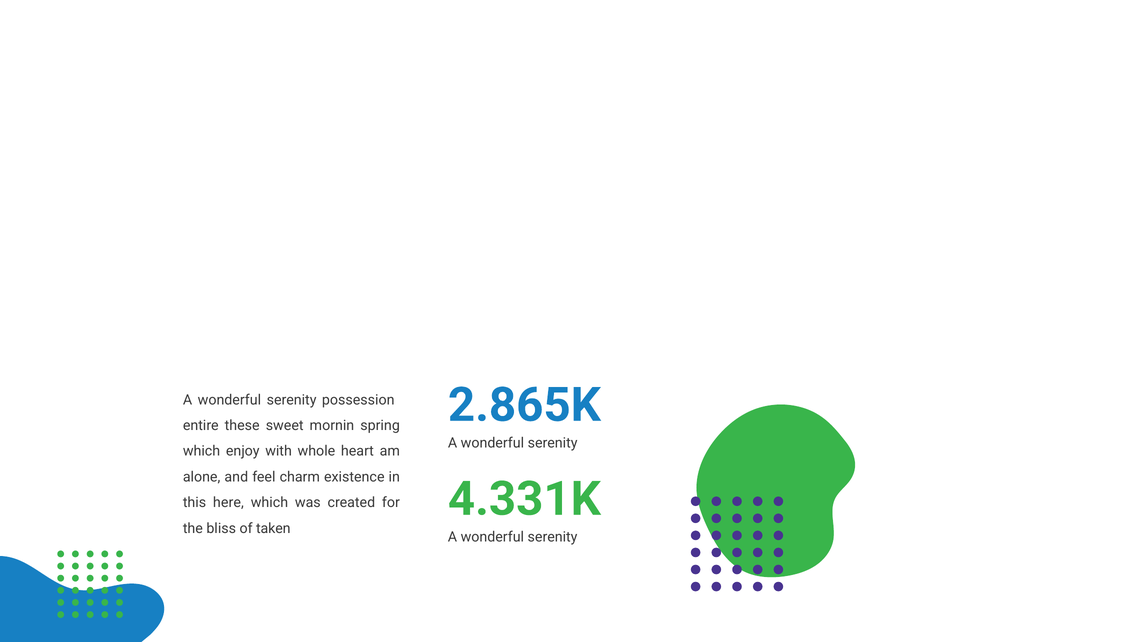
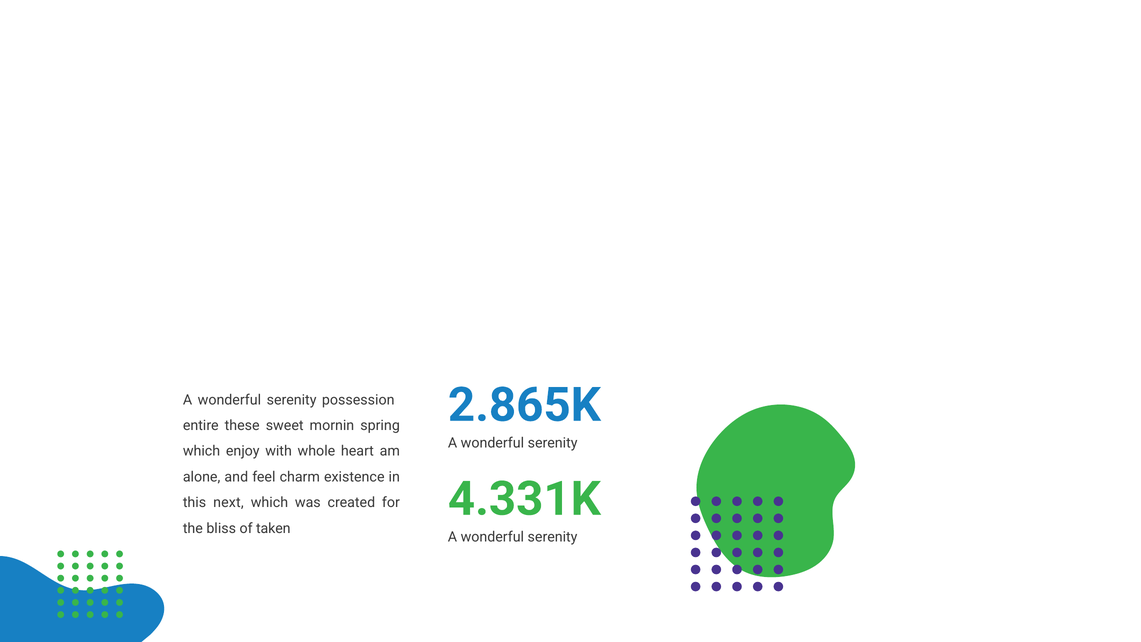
here: here -> next
